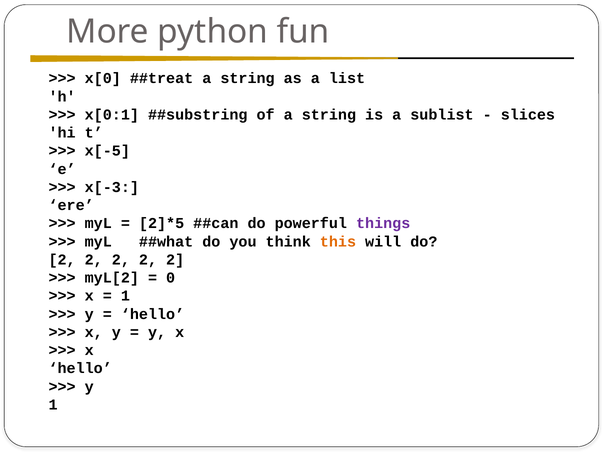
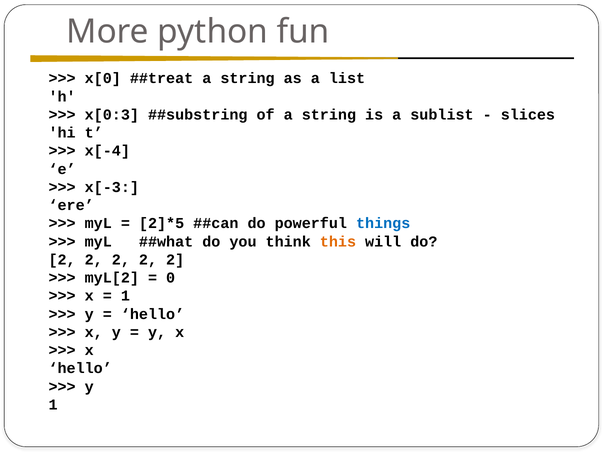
x[0:1: x[0:1 -> x[0:3
x[-5: x[-5 -> x[-4
things colour: purple -> blue
